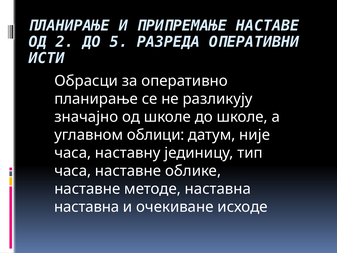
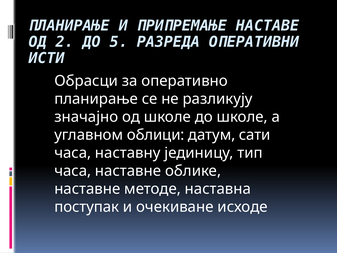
није: није -> сати
наставна at (87, 207): наставна -> поступак
